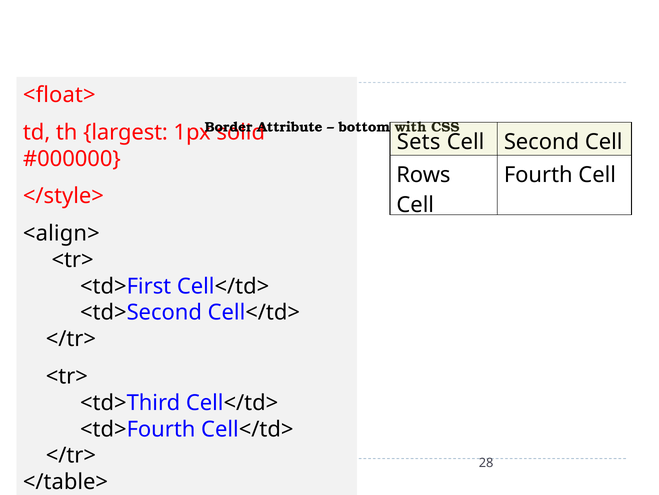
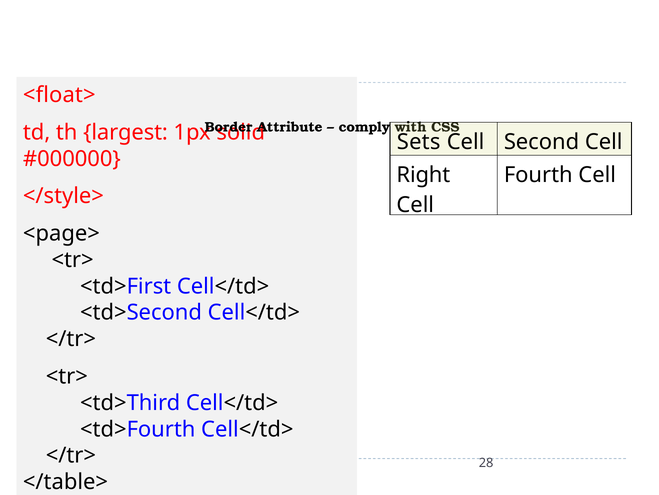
bottom: bottom -> comply
Rows: Rows -> Right
<align>: <align> -> <page>
